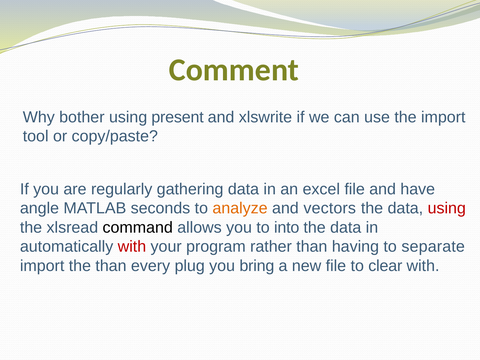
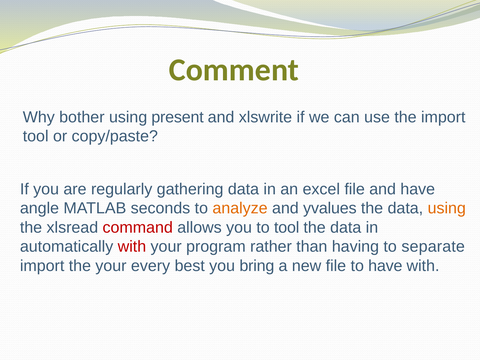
vectors: vectors -> yvalues
using at (447, 208) colour: red -> orange
command colour: black -> red
to into: into -> tool
the than: than -> your
plug: plug -> best
to clear: clear -> have
